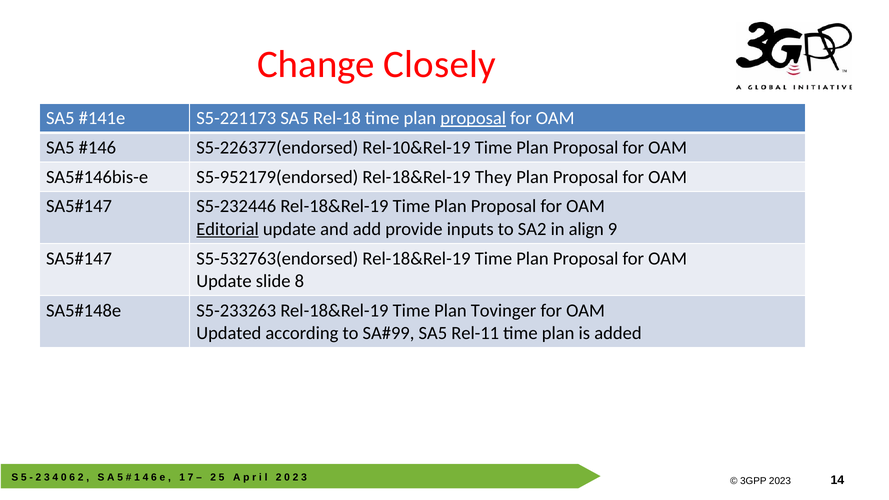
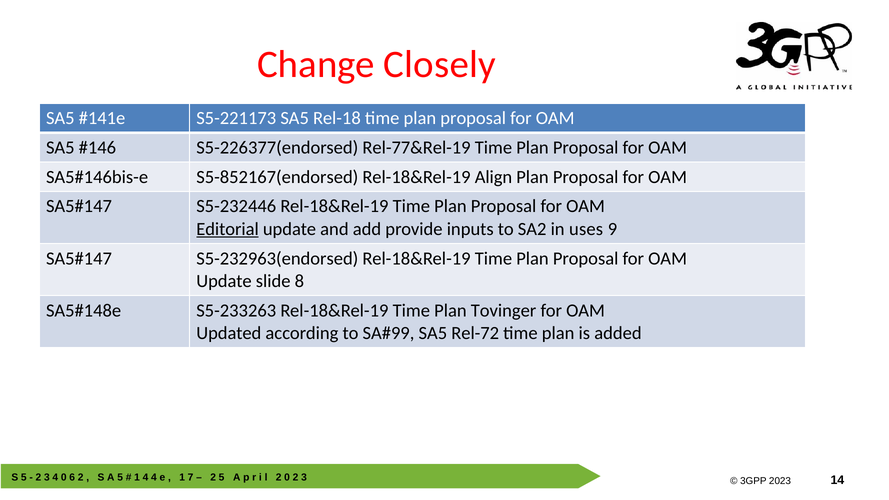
proposal at (473, 118) underline: present -> none
Rel-10&Rel-19: Rel-10&Rel-19 -> Rel-77&Rel-19
S5-952179(endorsed: S5-952179(endorsed -> S5-852167(endorsed
They: They -> Align
align: align -> uses
S5-532763(endorsed: S5-532763(endorsed -> S5-232963(endorsed
Rel-11: Rel-11 -> Rel-72
6 at (154, 477): 6 -> 4
